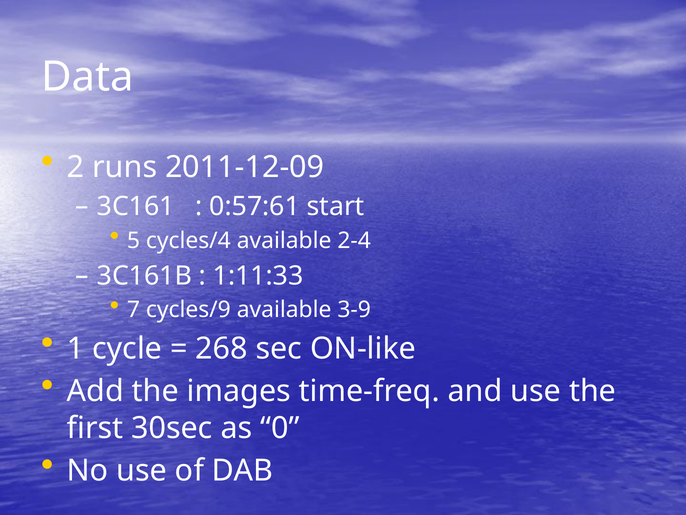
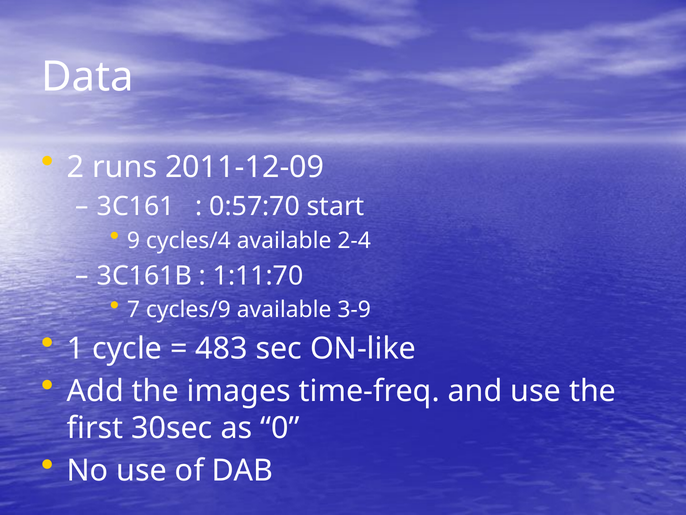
0:57:61: 0:57:61 -> 0:57:70
5: 5 -> 9
1:11:33: 1:11:33 -> 1:11:70
268: 268 -> 483
